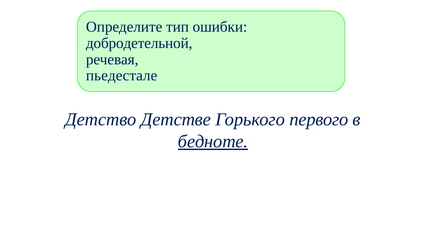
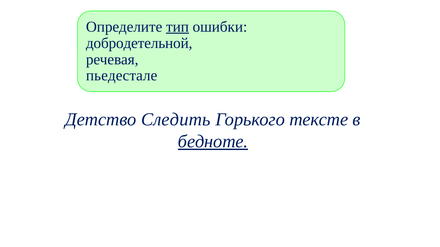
тип underline: none -> present
Детстве: Детстве -> Следить
первого: первого -> тексте
